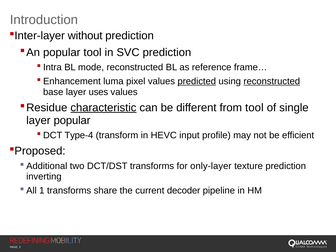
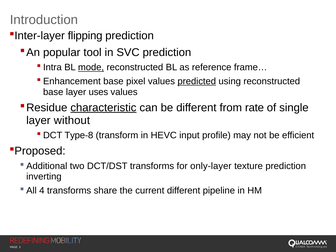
without: without -> flipping
mode underline: none -> present
luma at (113, 81): luma -> base
reconstructed at (272, 81) underline: present -> none
from tool: tool -> rate
layer popular: popular -> without
Type-4: Type-4 -> Type-8
1: 1 -> 4
current decoder: decoder -> different
